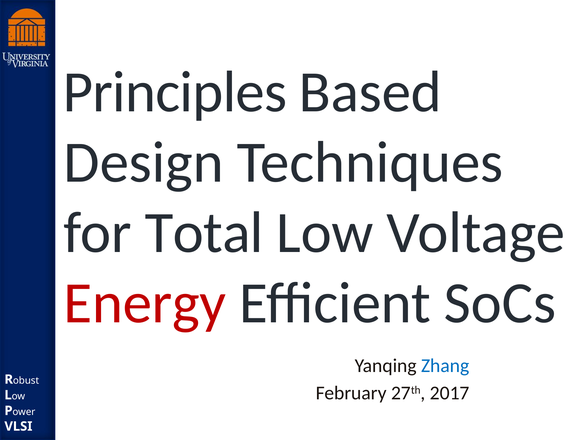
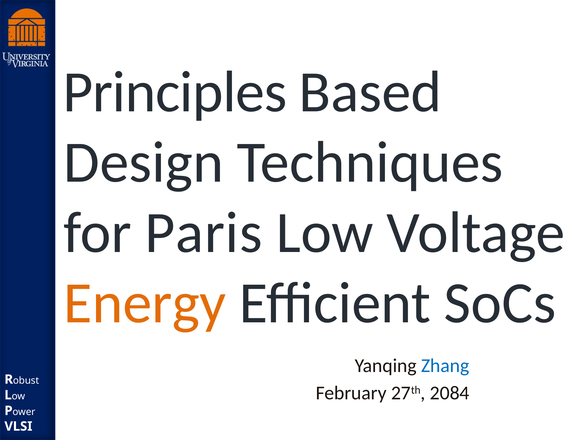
Total: Total -> Paris
Energy colour: red -> orange
2017: 2017 -> 2084
